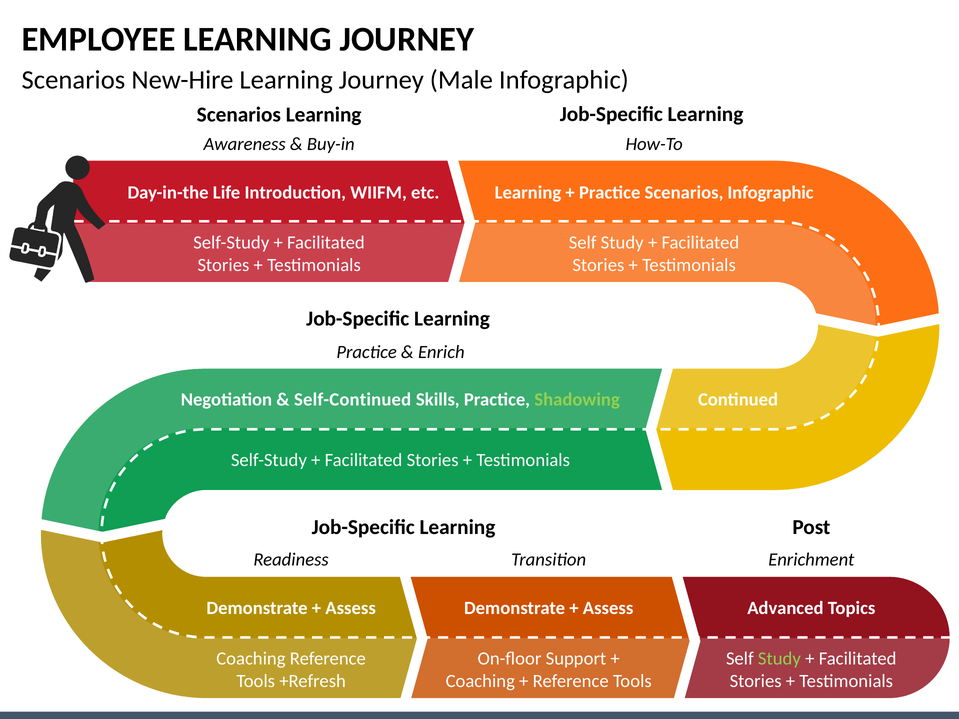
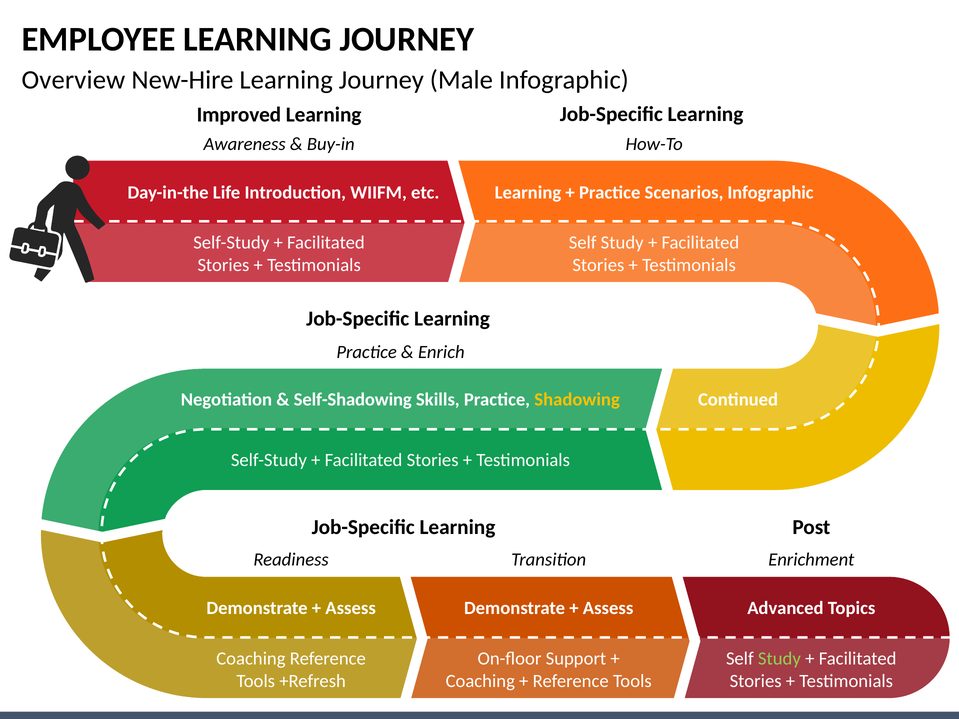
Scenarios at (73, 80): Scenarios -> Overview
Scenarios at (239, 115): Scenarios -> Improved
Self-Continued: Self-Continued -> Self-Shadowing
Shadowing colour: light green -> yellow
